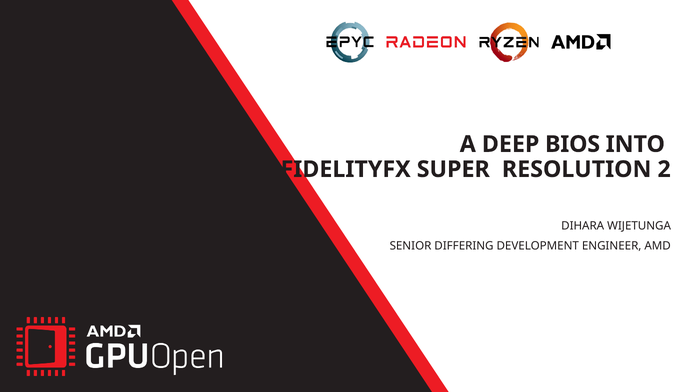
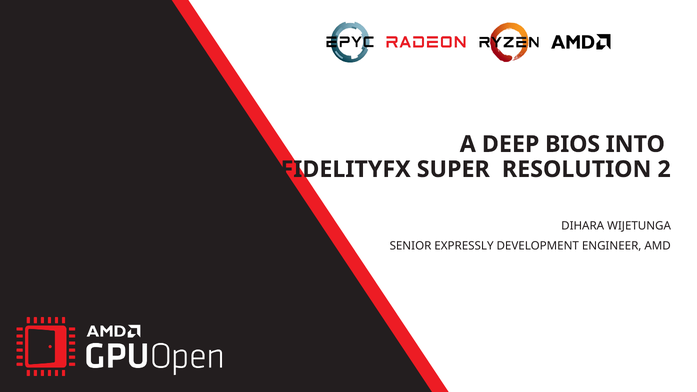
DIFFERING: DIFFERING -> EXPRESSLY
